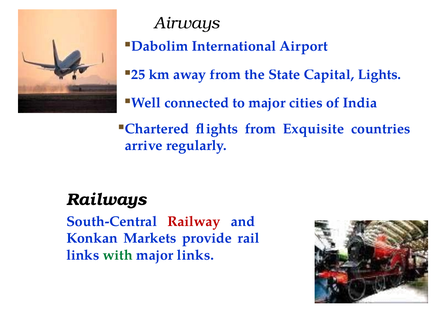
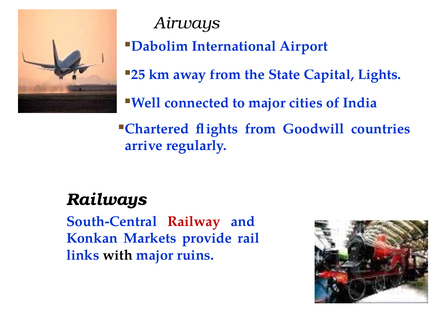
Exquisite: Exquisite -> Goodwill
with colour: green -> black
major links: links -> ruins
